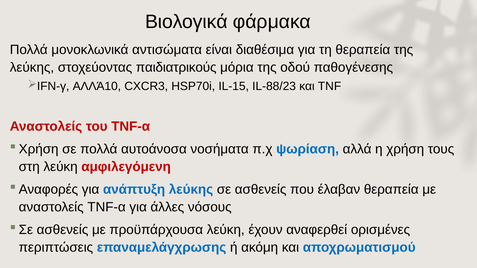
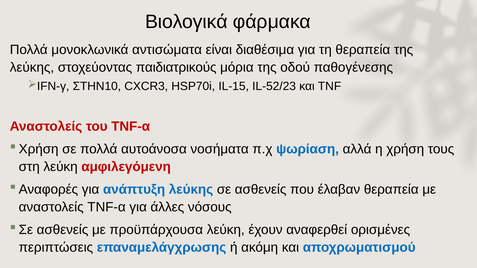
ΑΛΛΆ10: ΑΛΛΆ10 -> ΣΤΗΝ10
IL-88/23: IL-88/23 -> IL-52/23
